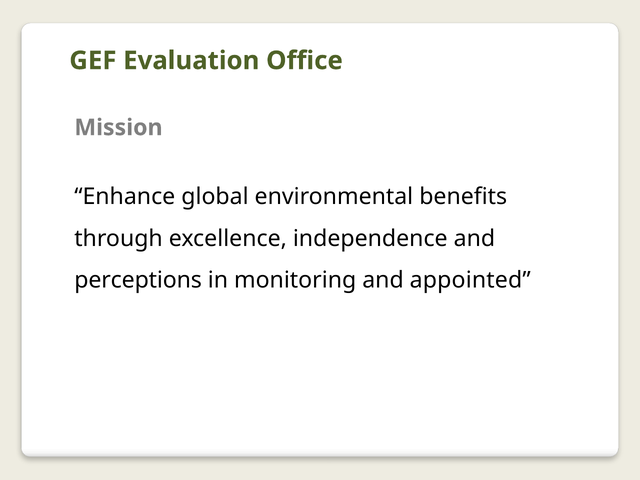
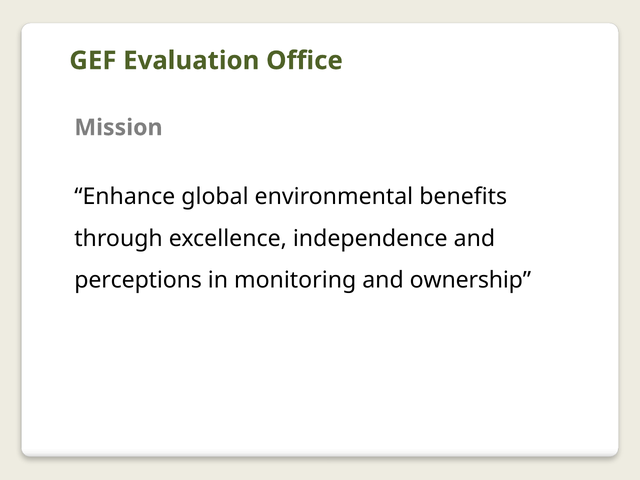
appointed: appointed -> ownership
